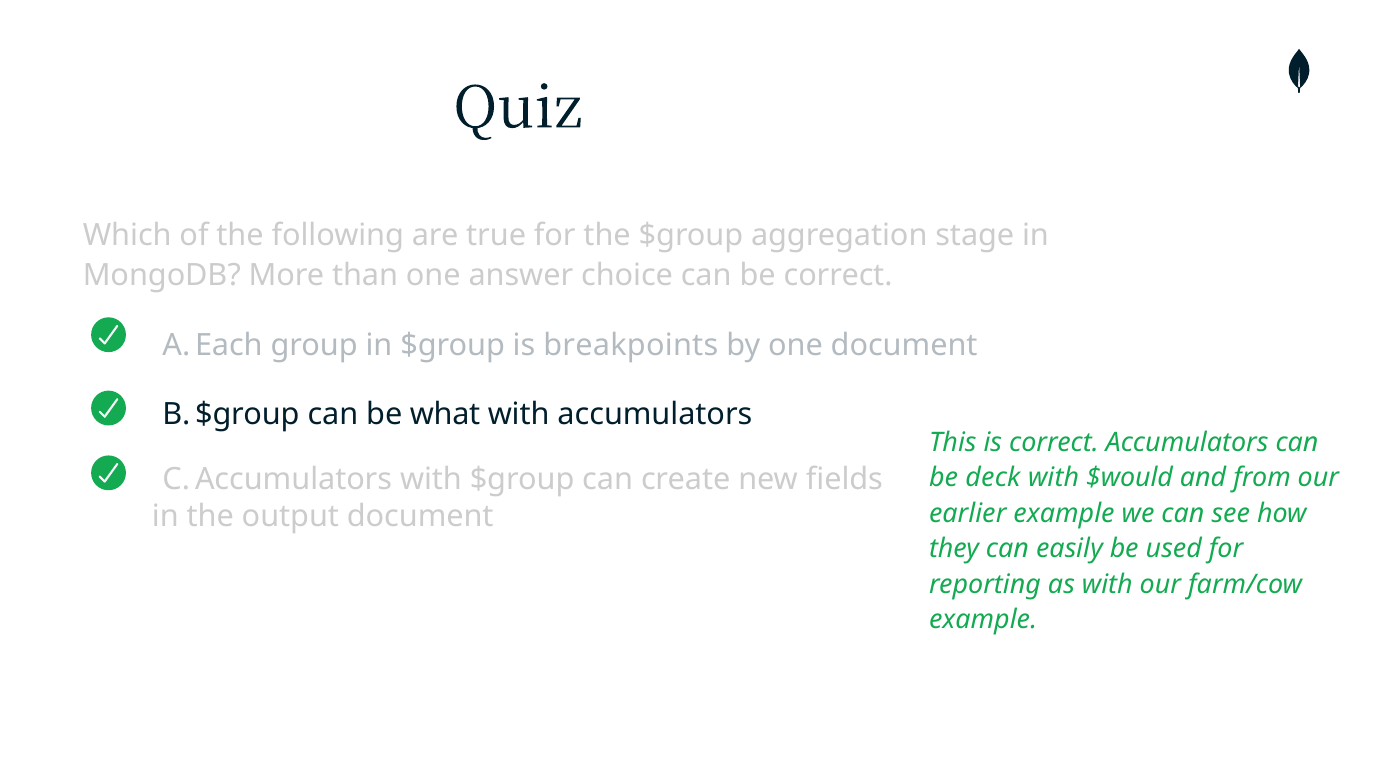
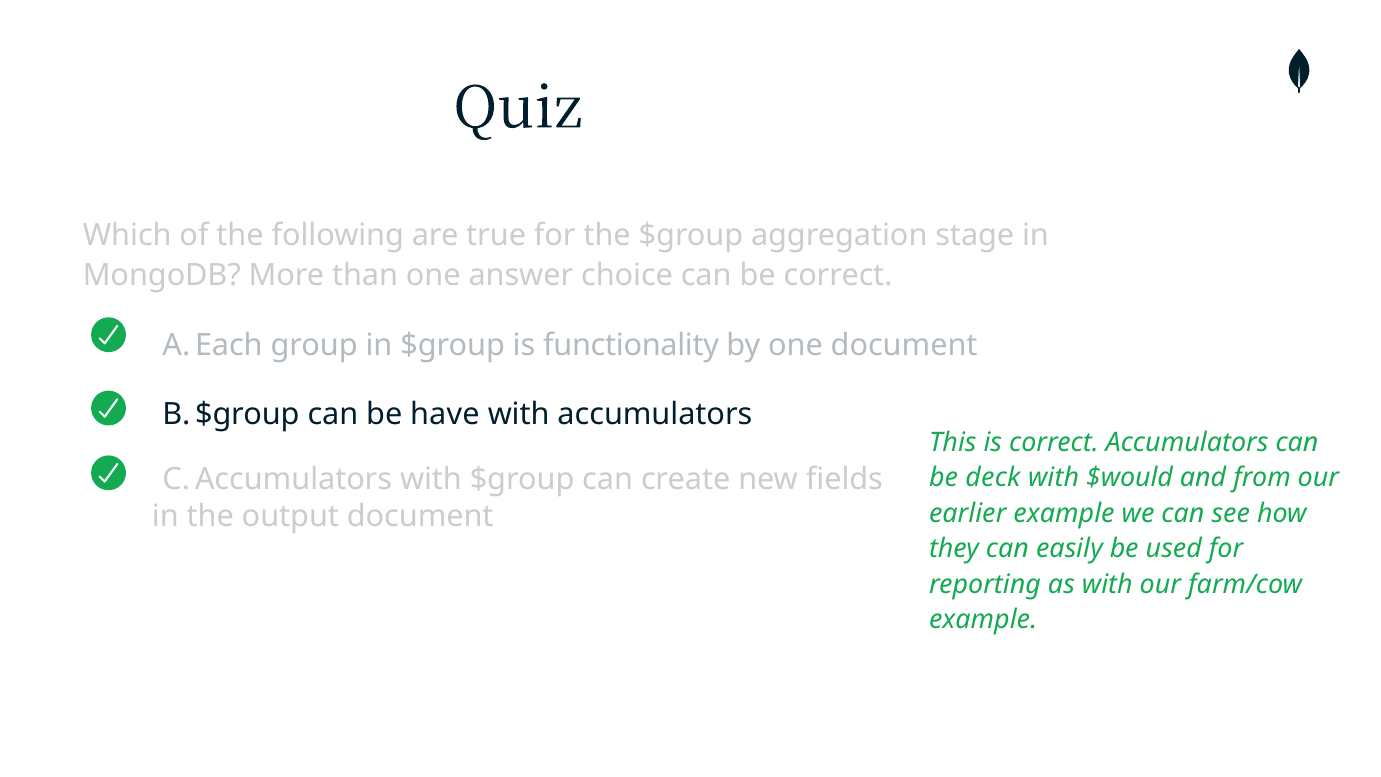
breakpoints: breakpoints -> functionality
what: what -> have
